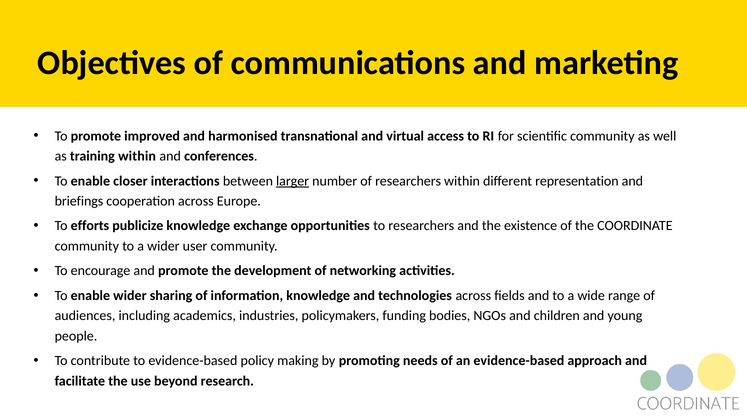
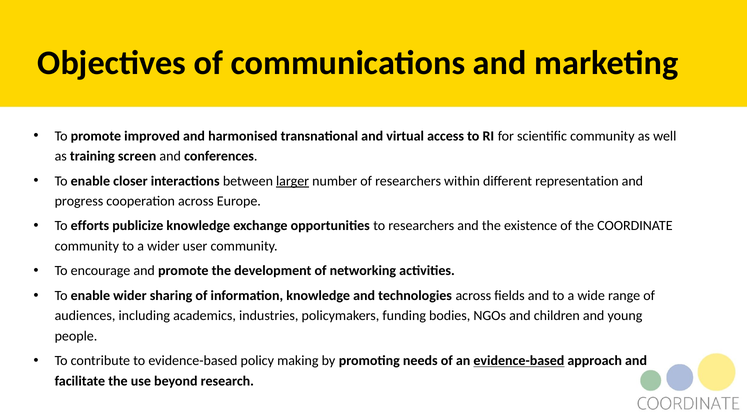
training within: within -> screen
briefings: briefings -> progress
evidence-based at (519, 361) underline: none -> present
